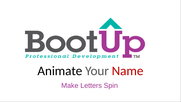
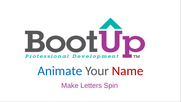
Animate colour: black -> blue
